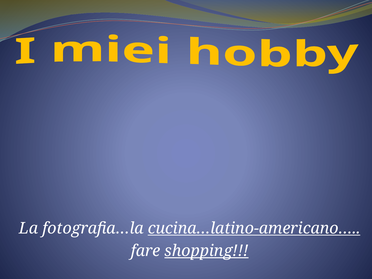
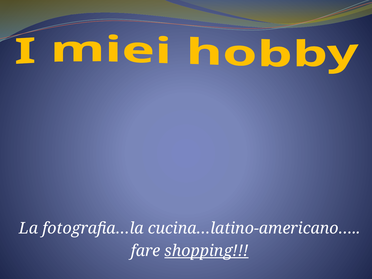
cucina…latino-americano… underline: present -> none
